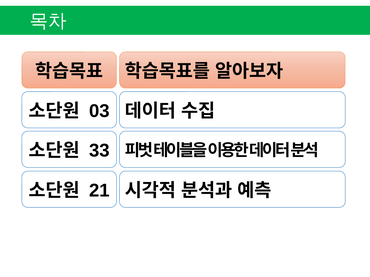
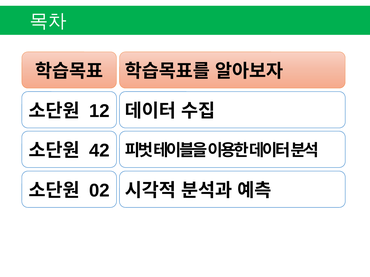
03: 03 -> 12
33: 33 -> 42
21: 21 -> 02
